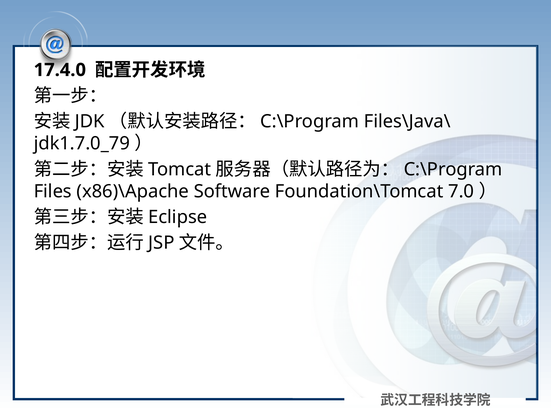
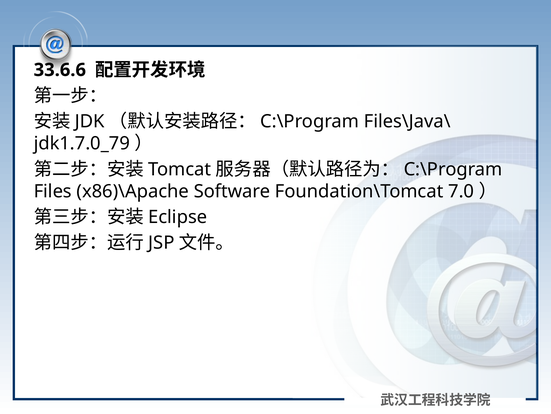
17.4.0: 17.4.0 -> 33.6.6
